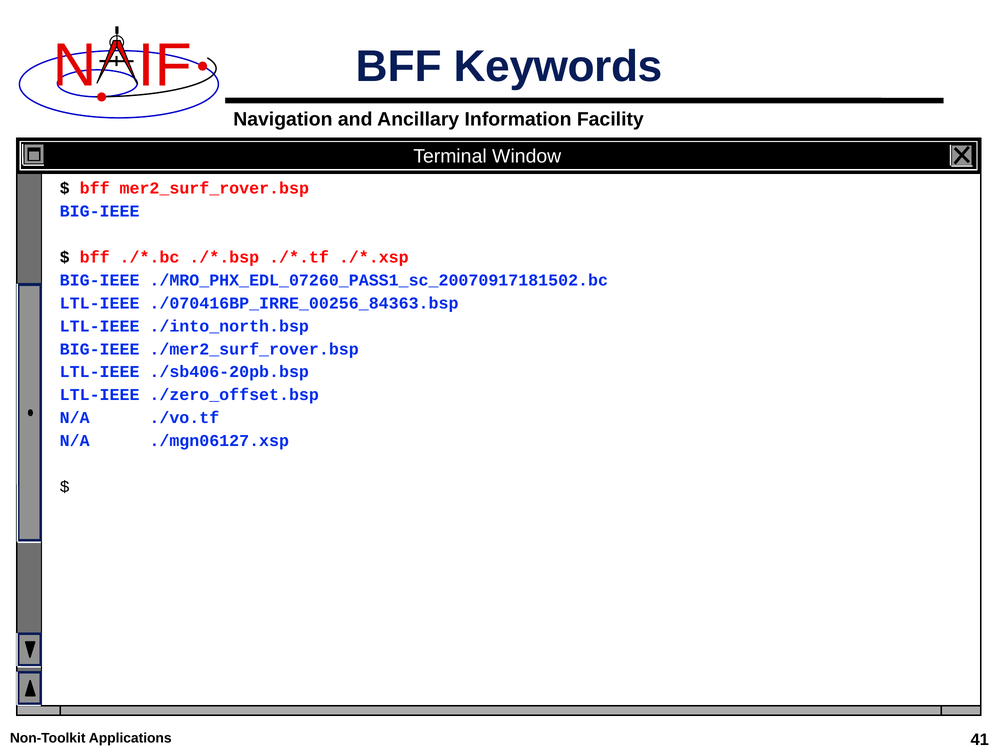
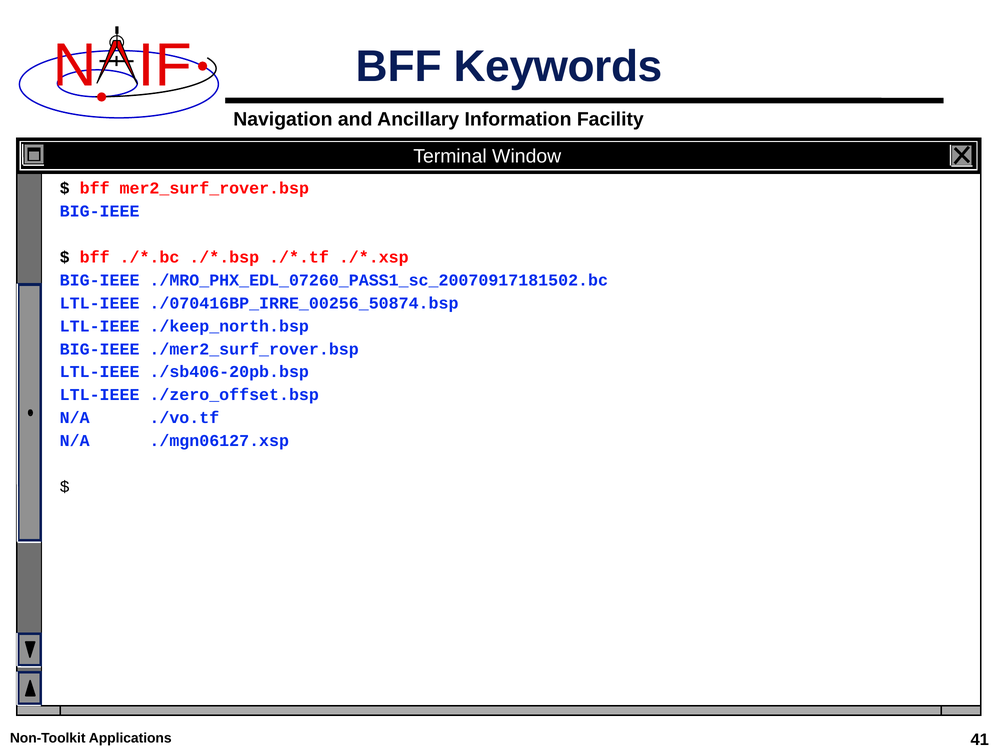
./070416BP_IRRE_00256_84363.bsp: ./070416BP_IRRE_00256_84363.bsp -> ./070416BP_IRRE_00256_50874.bsp
./into_north.bsp: ./into_north.bsp -> ./keep_north.bsp
